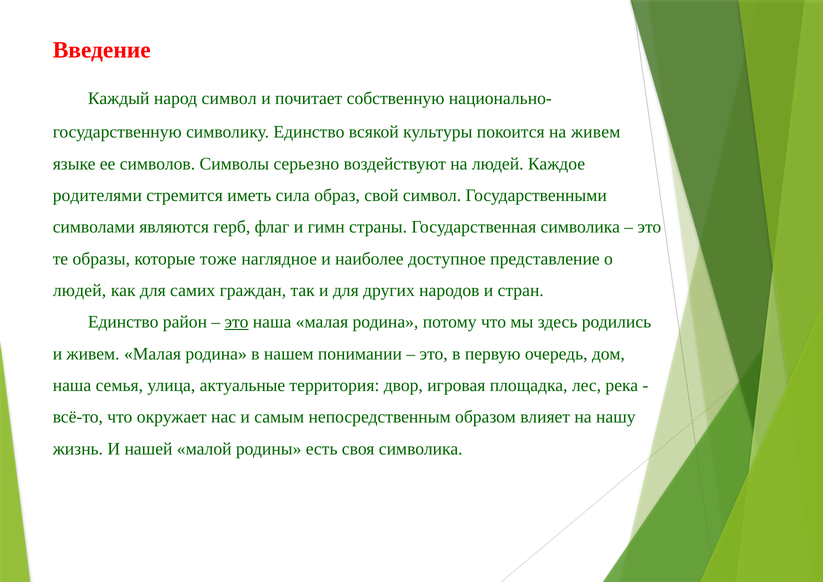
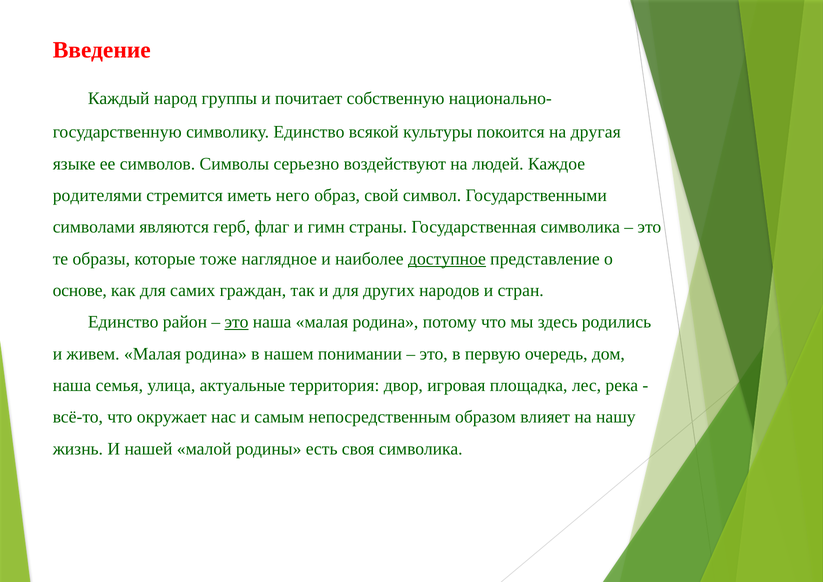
народ символ: символ -> группы
на живем: живем -> другая
сила: сила -> него
доступное underline: none -> present
людей at (80, 290): людей -> основе
